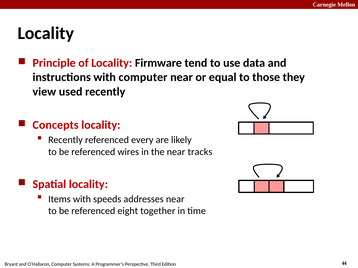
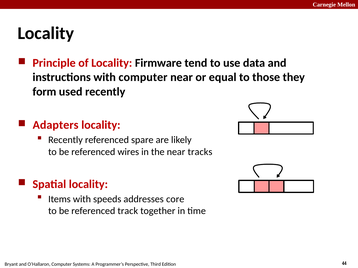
view: view -> form
Concepts: Concepts -> Adapters
every: every -> spare
addresses near: near -> core
eight: eight -> track
